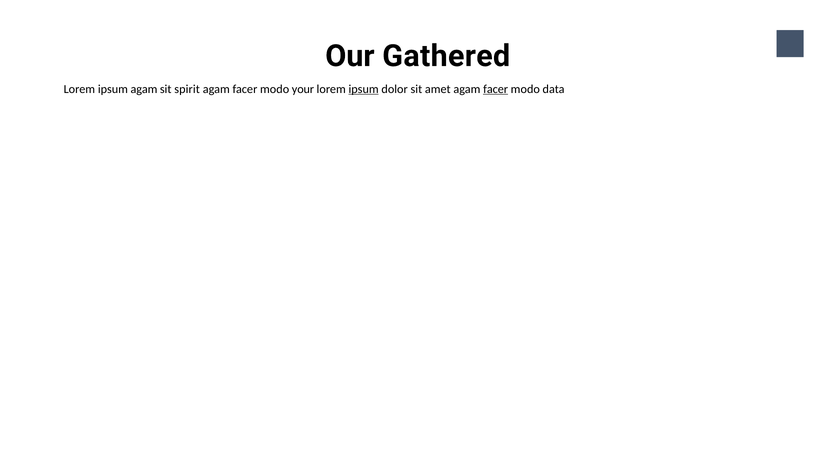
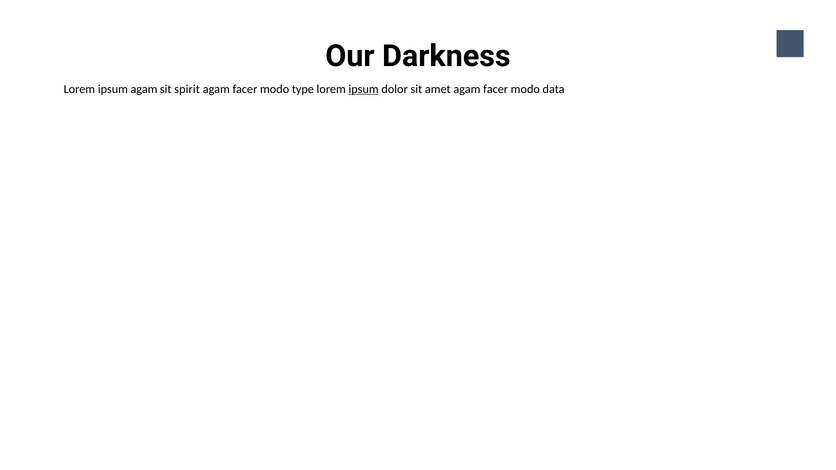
Gathered: Gathered -> Darkness
your: your -> type
facer at (496, 89) underline: present -> none
